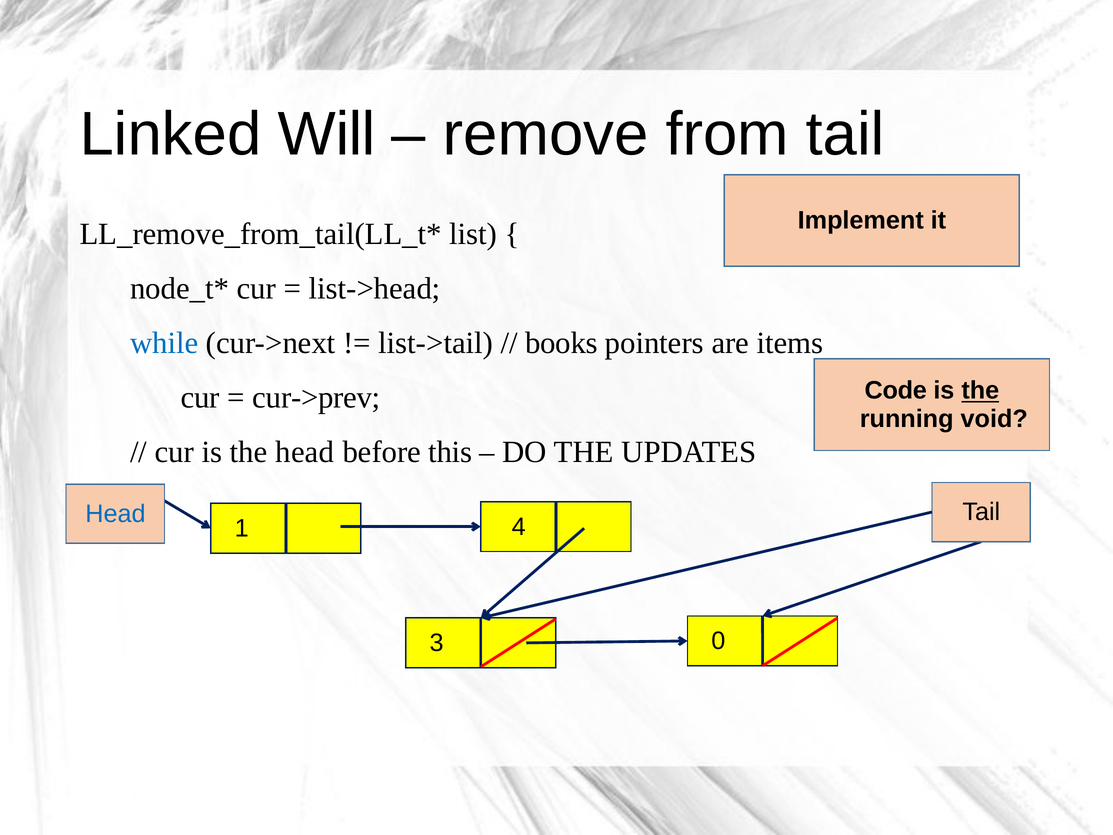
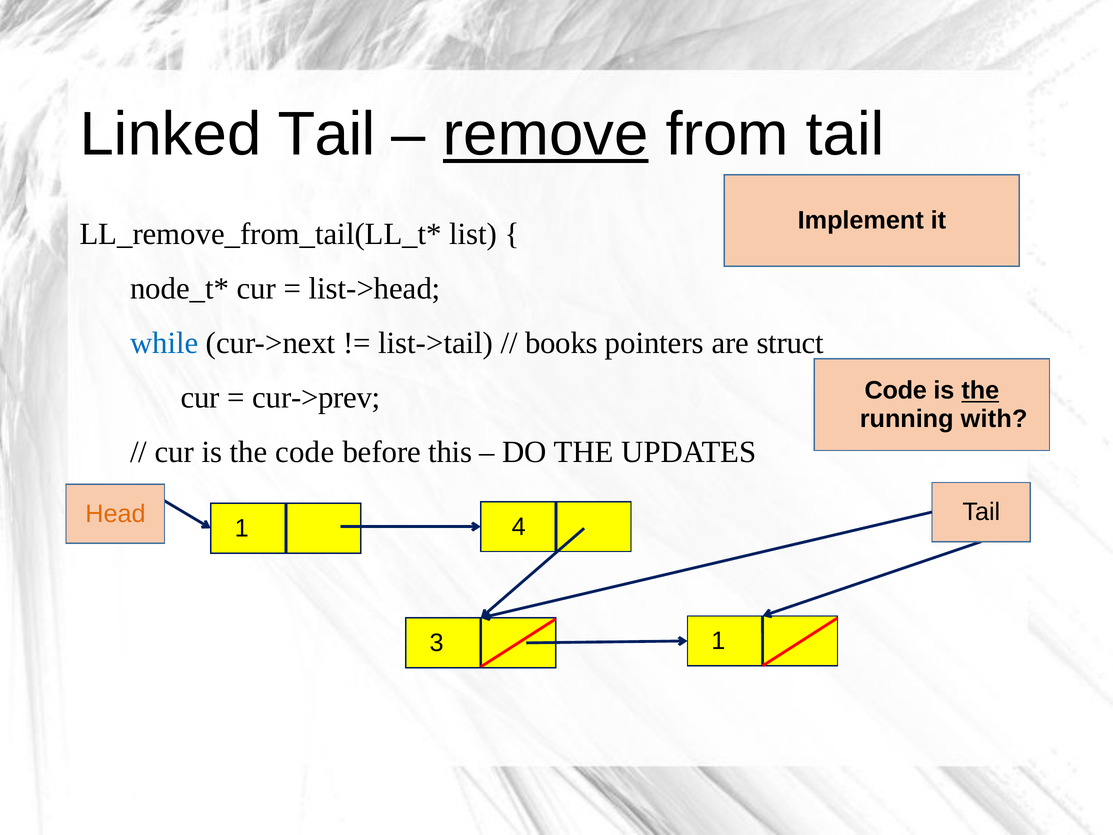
Linked Will: Will -> Tail
remove underline: none -> present
items: items -> struct
void: void -> with
the head: head -> code
Head at (115, 514) colour: blue -> orange
3 0: 0 -> 1
